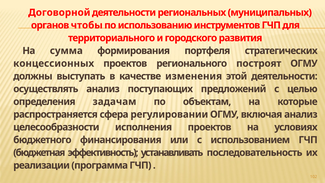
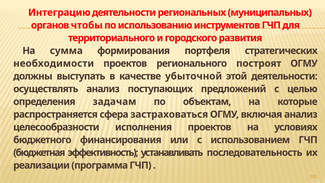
Договорной: Договорной -> Интеграцию
концессионных: концессионных -> необходимости
изменения: изменения -> убыточной
регулировании: регулировании -> застраховаться
